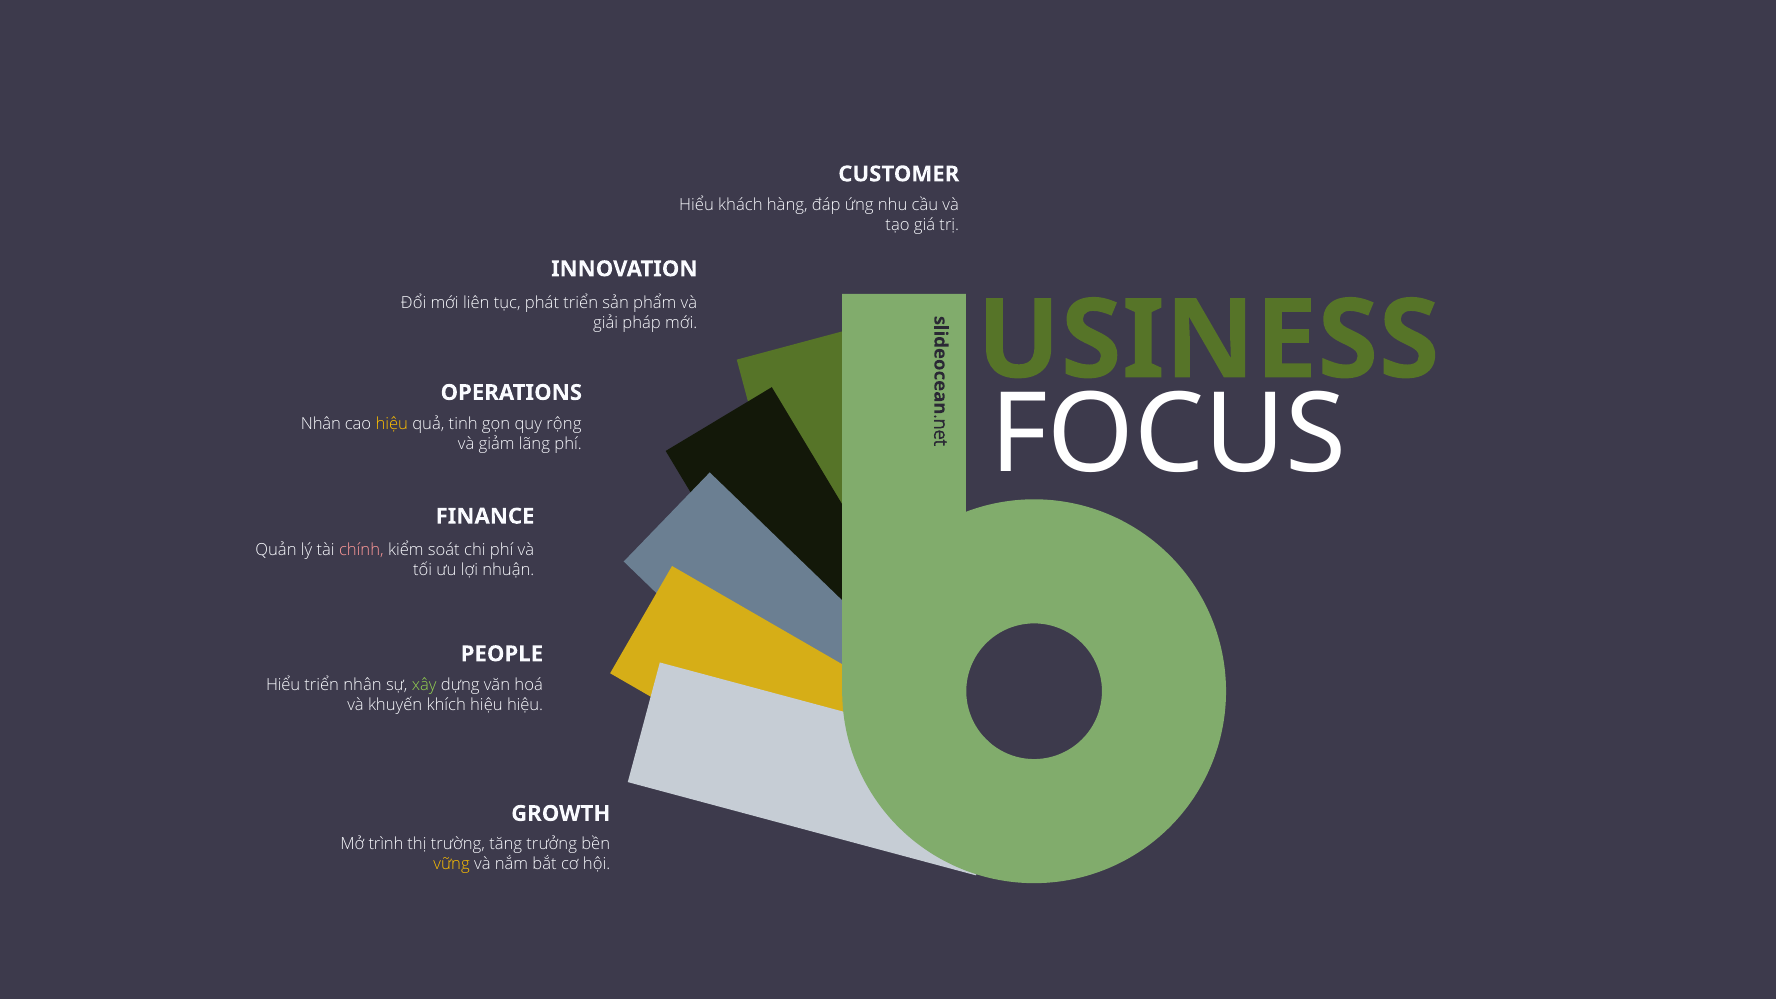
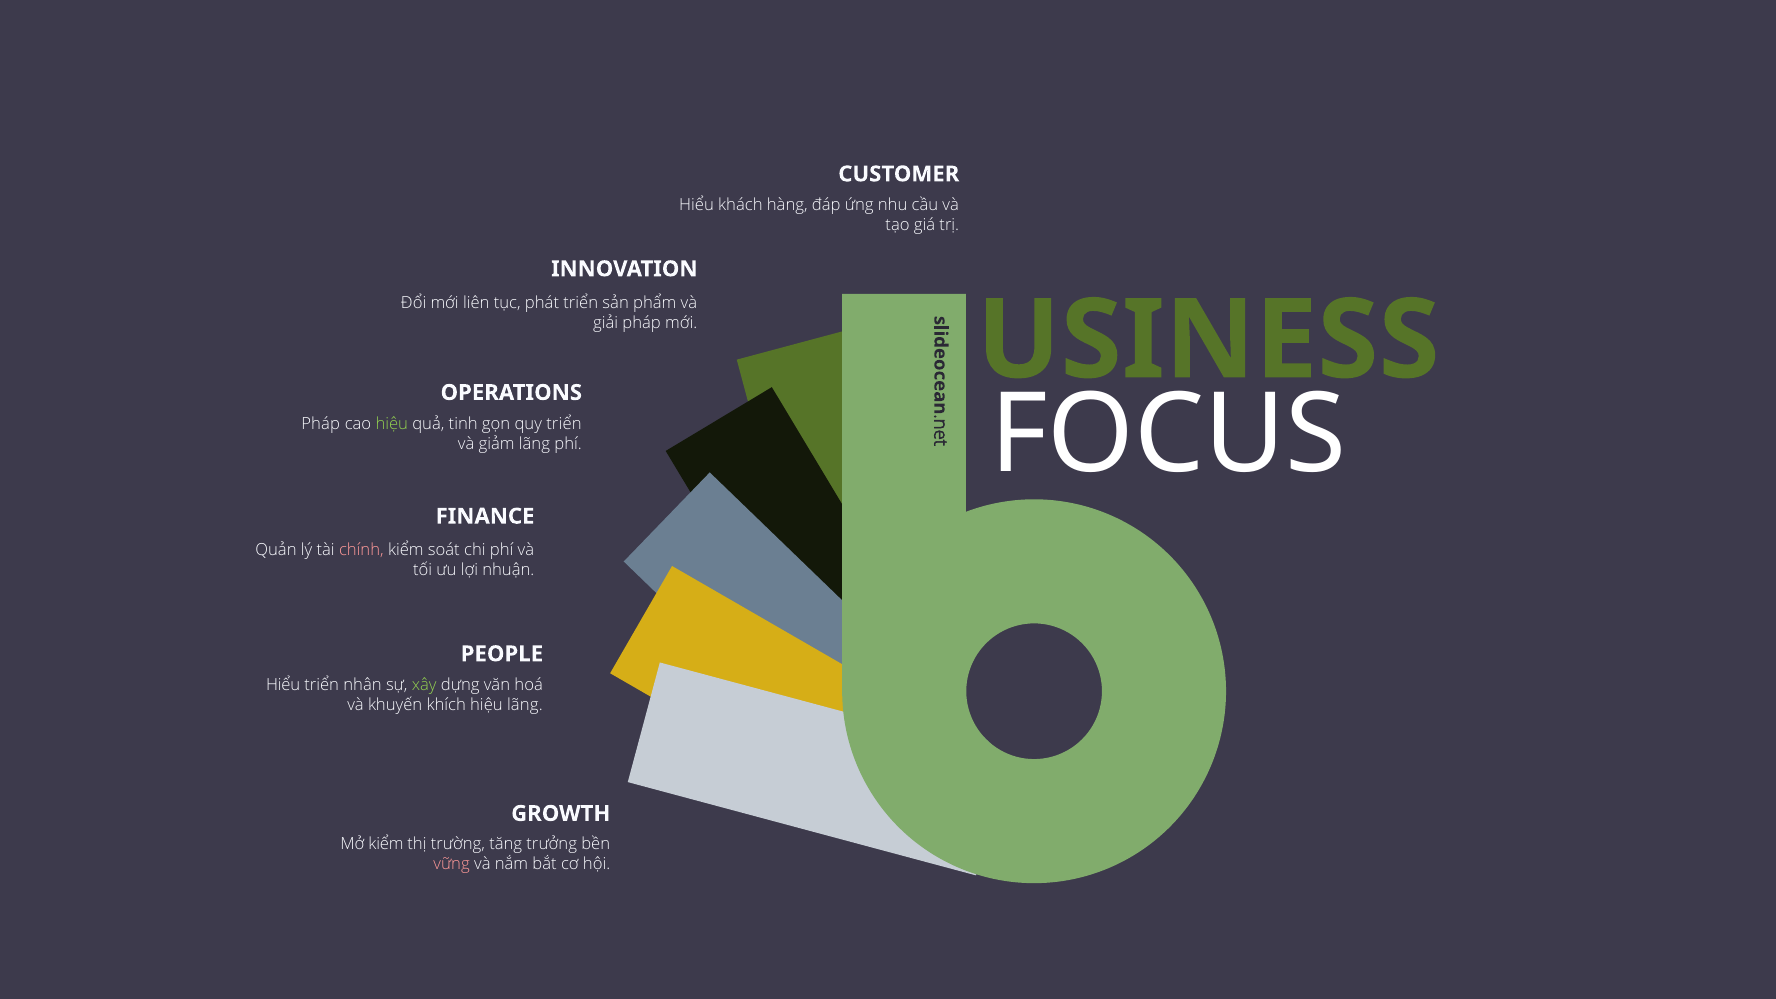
Nhân at (321, 424): Nhân -> Pháp
hiệu at (392, 424) colour: yellow -> light green
quy rộng: rộng -> triển
hiệu hiệu: hiệu -> lãng
Mở trình: trình -> kiểm
vững colour: yellow -> pink
